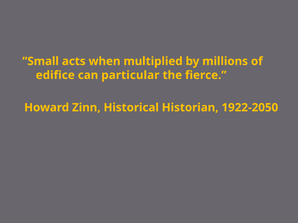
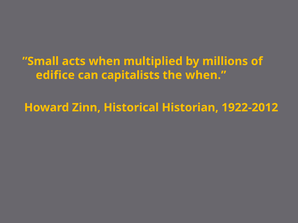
particular: particular -> capitalists
the fierce: fierce -> when
1922-2050: 1922-2050 -> 1922-2012
